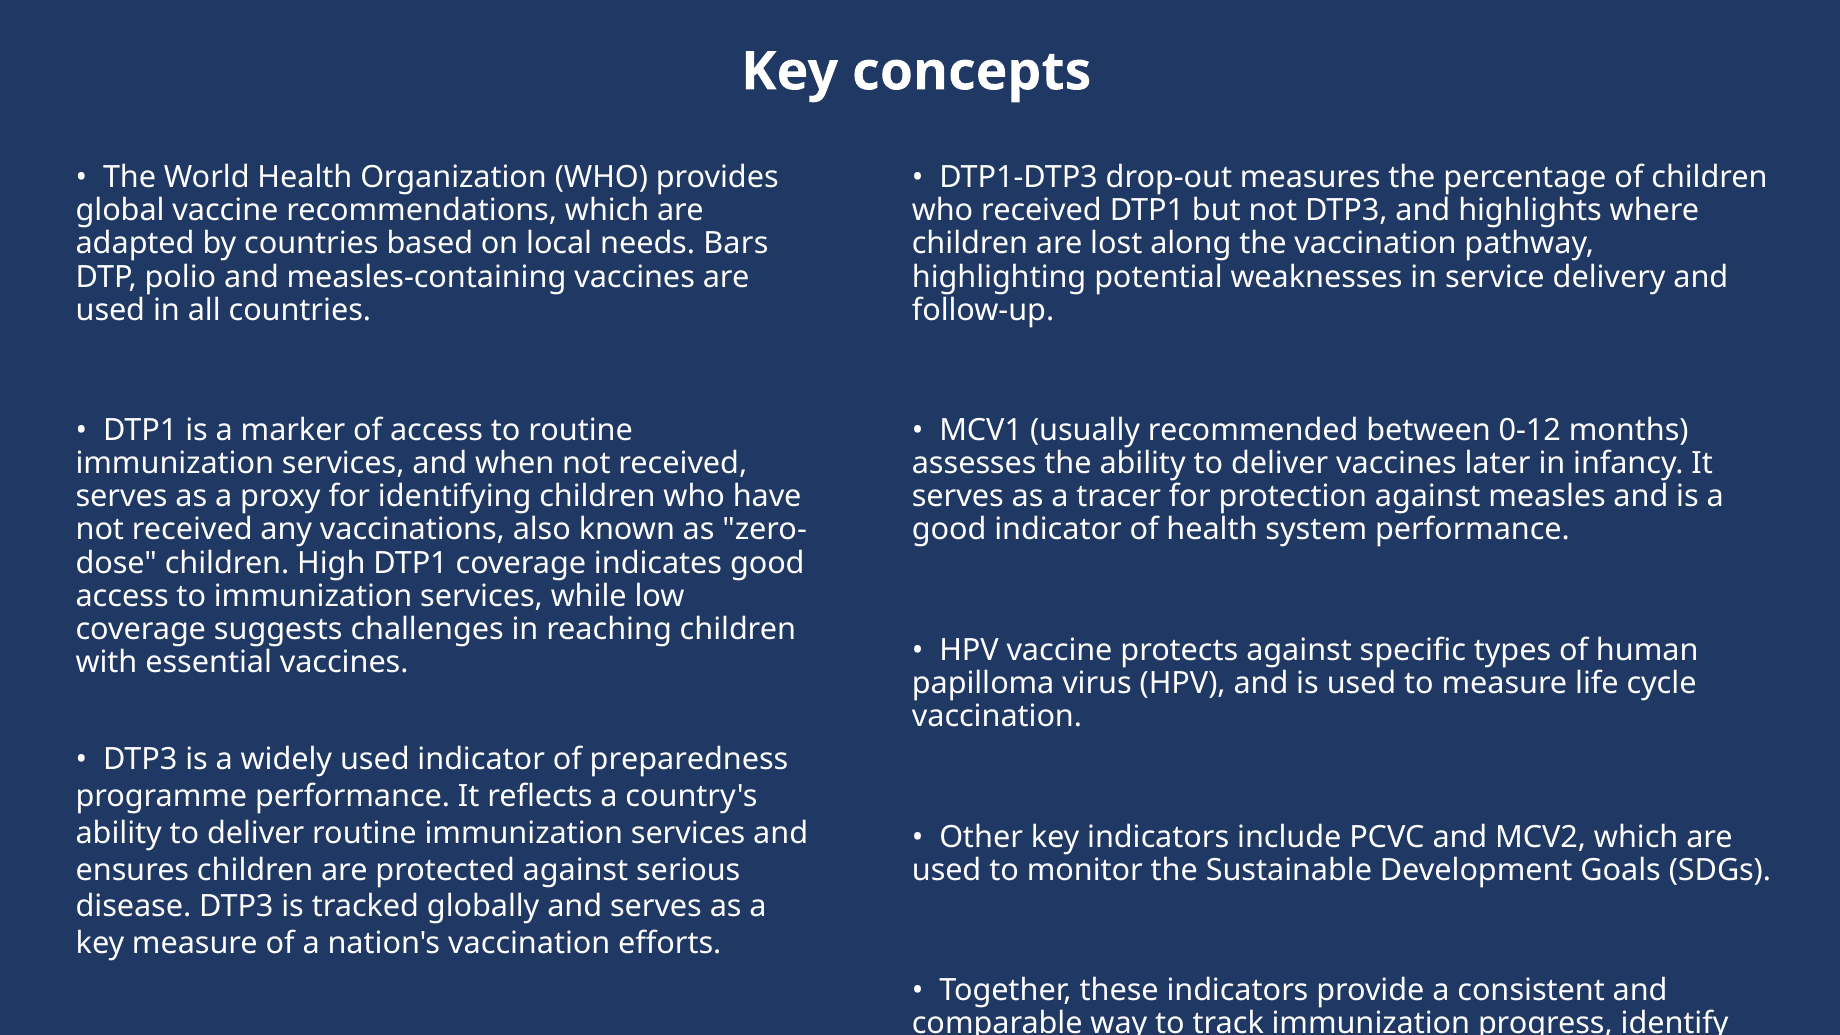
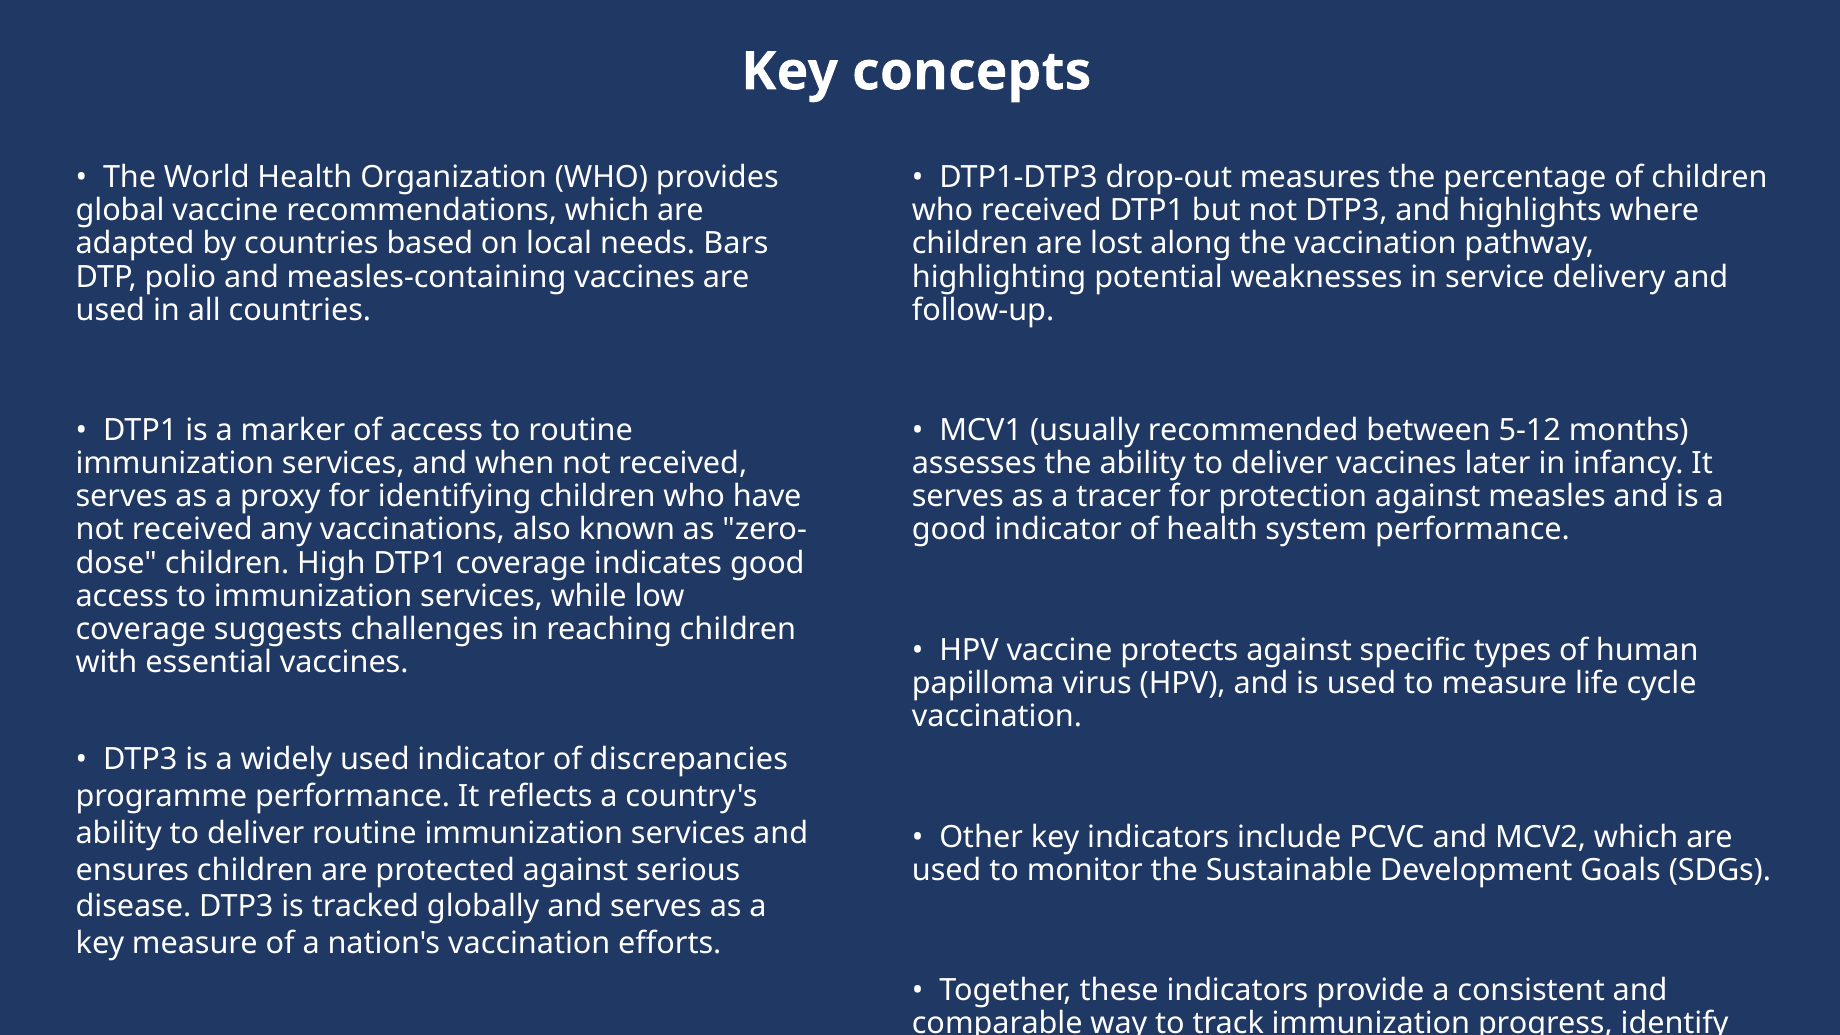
0-12: 0-12 -> 5-12
preparedness: preparedness -> discrepancies
